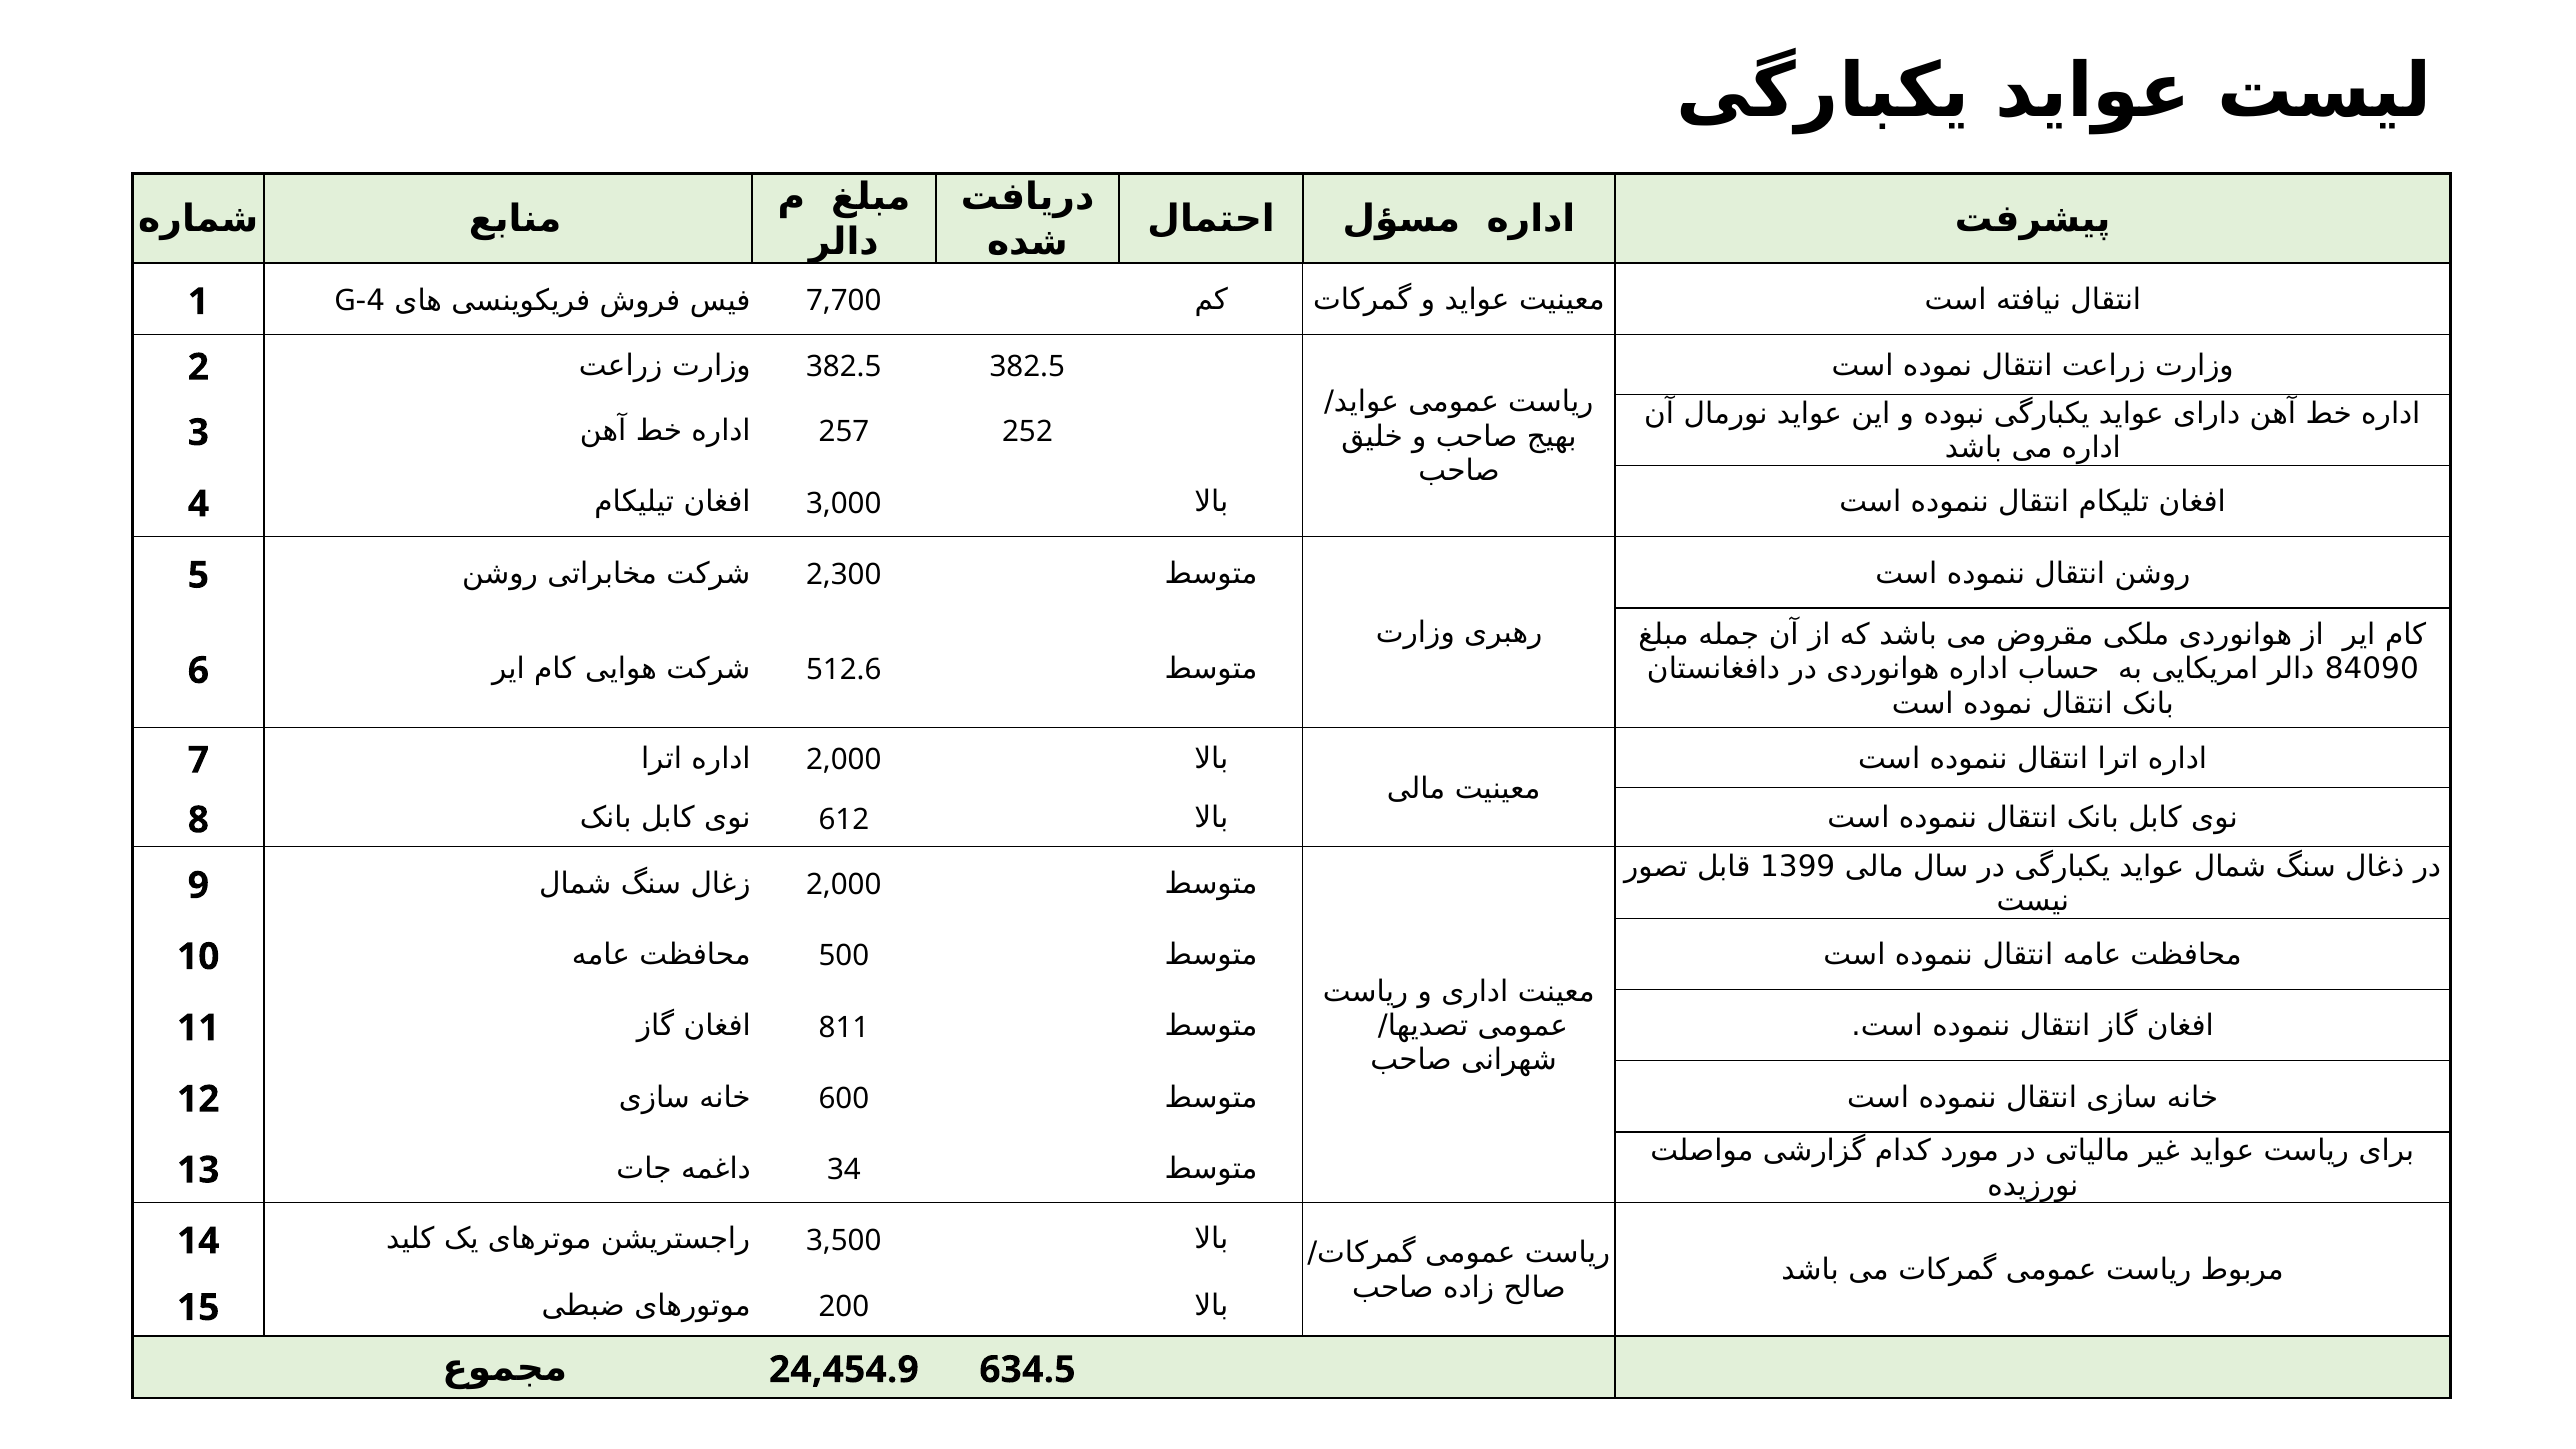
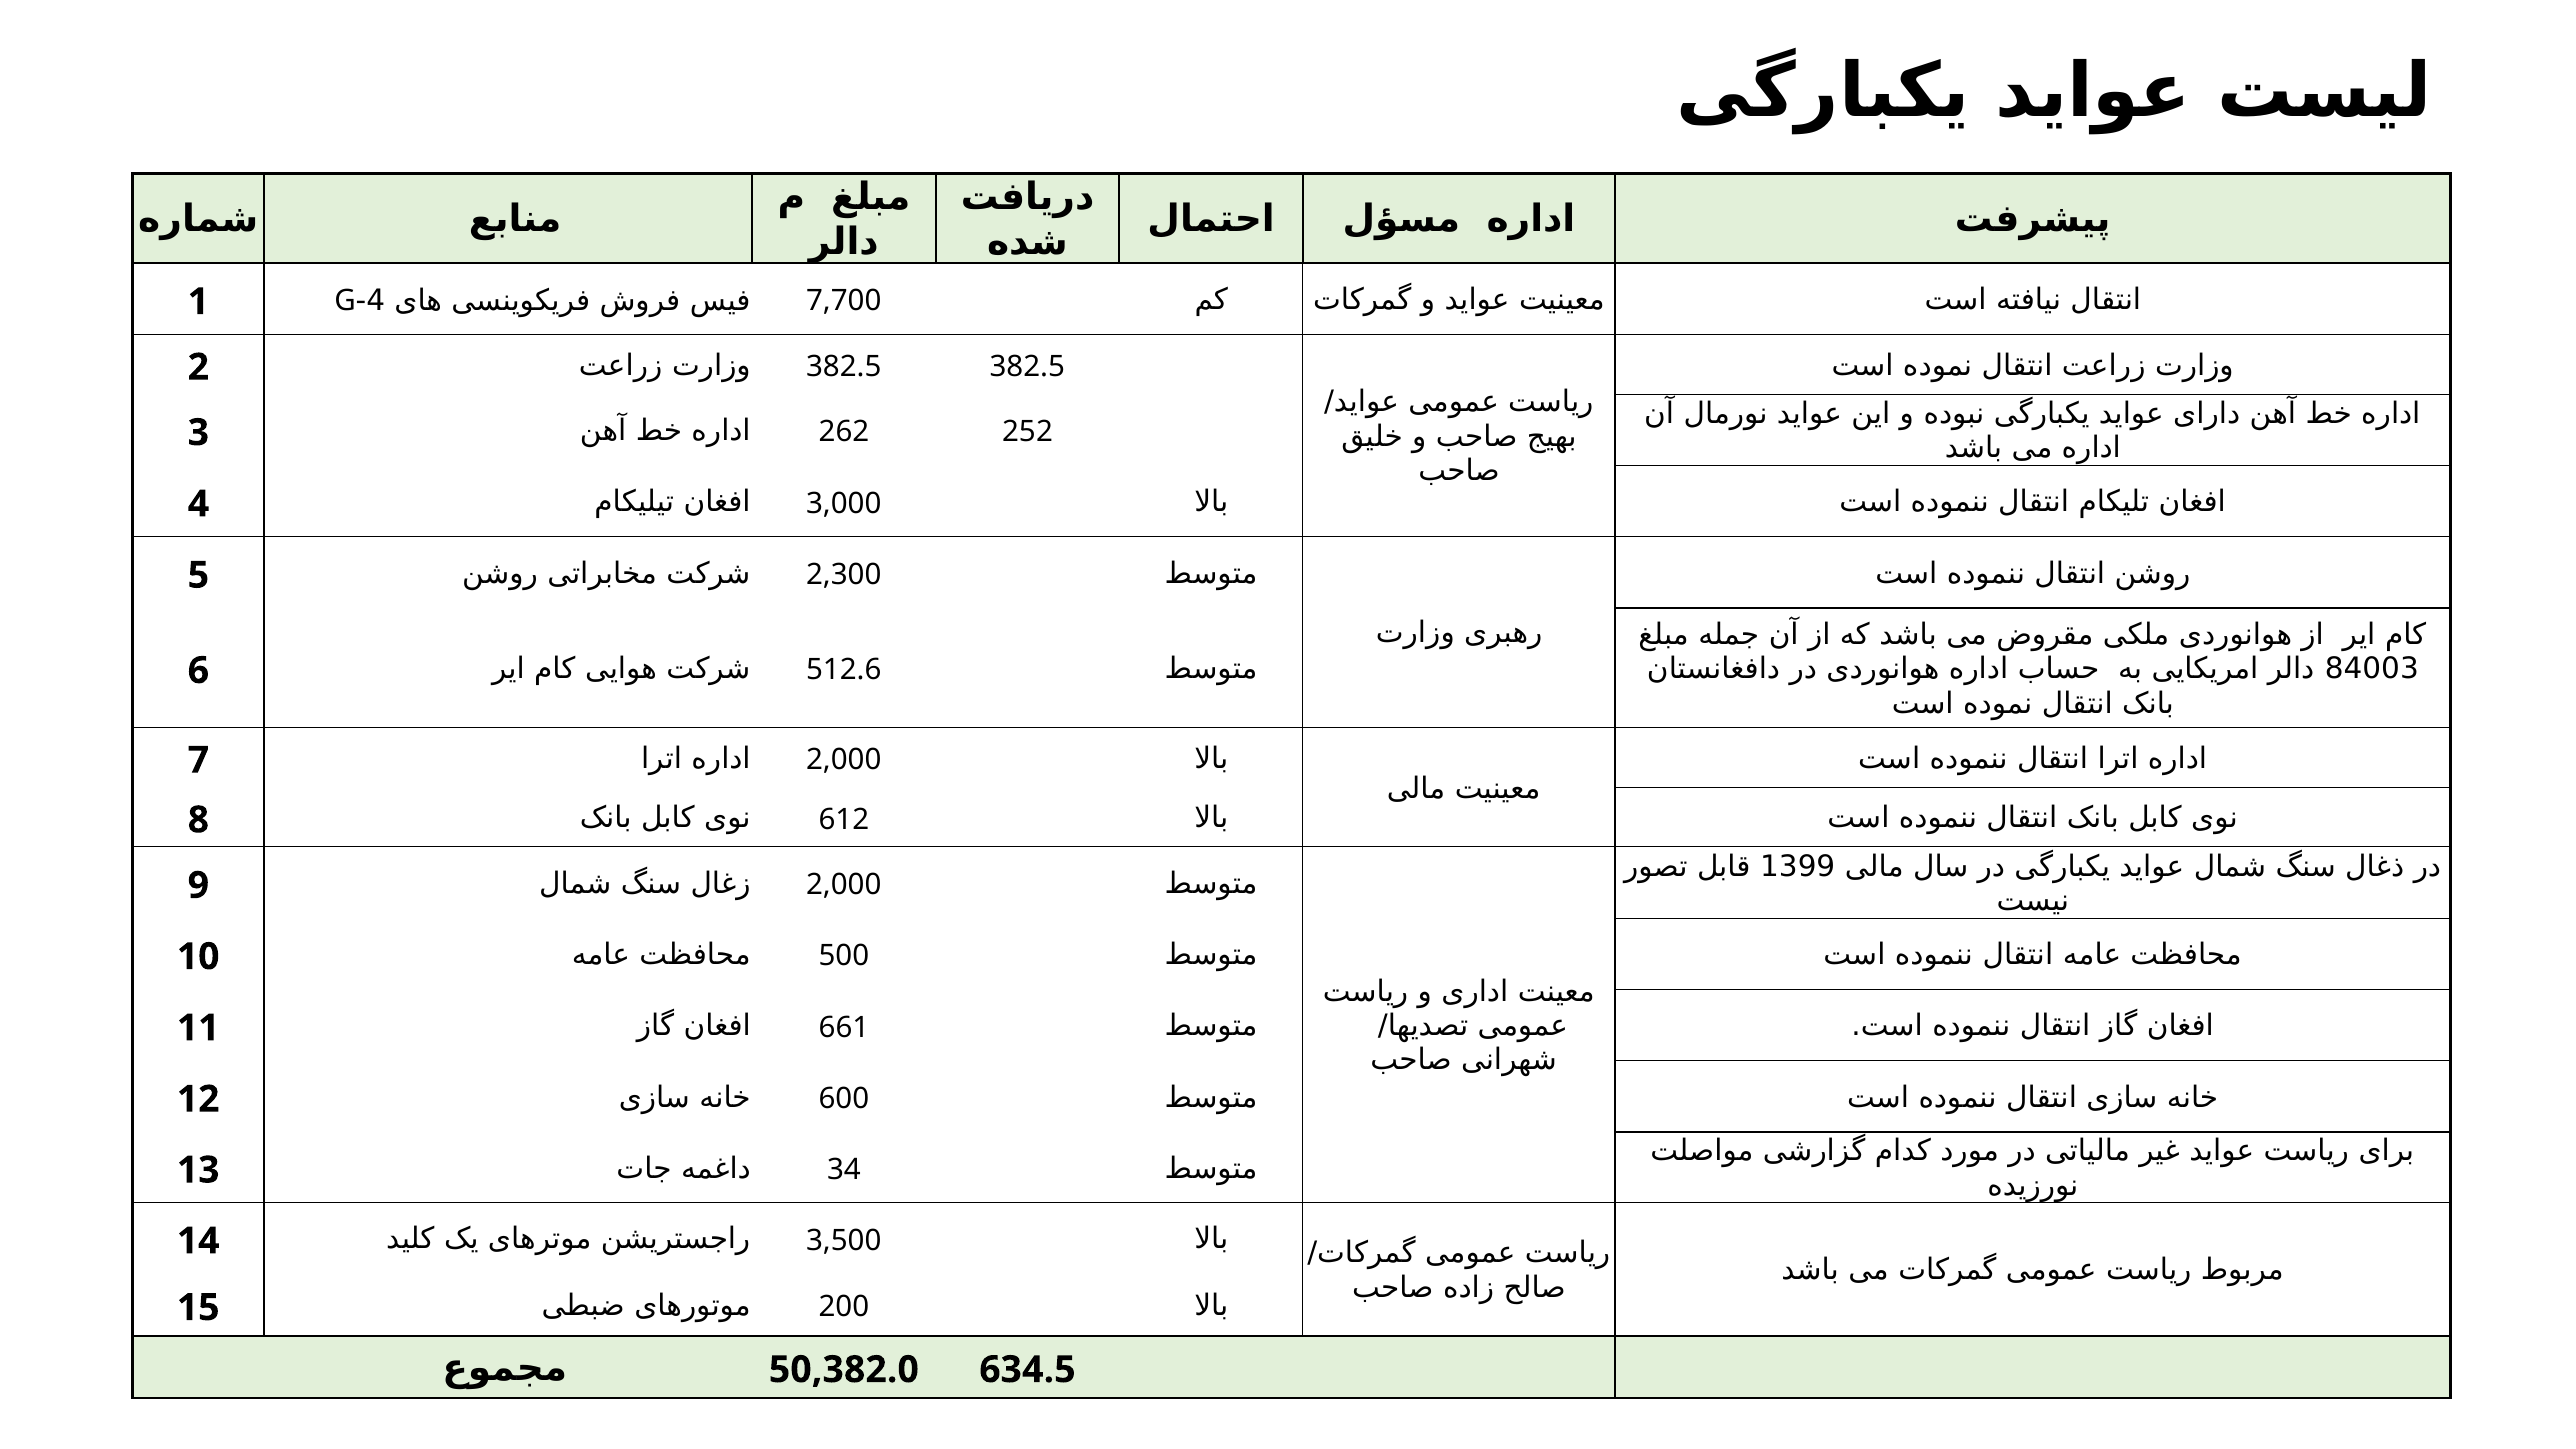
257: 257 -> 262
84090: 84090 -> 84003
811: 811 -> 661
24,454.9: 24,454.9 -> 50,382.0
